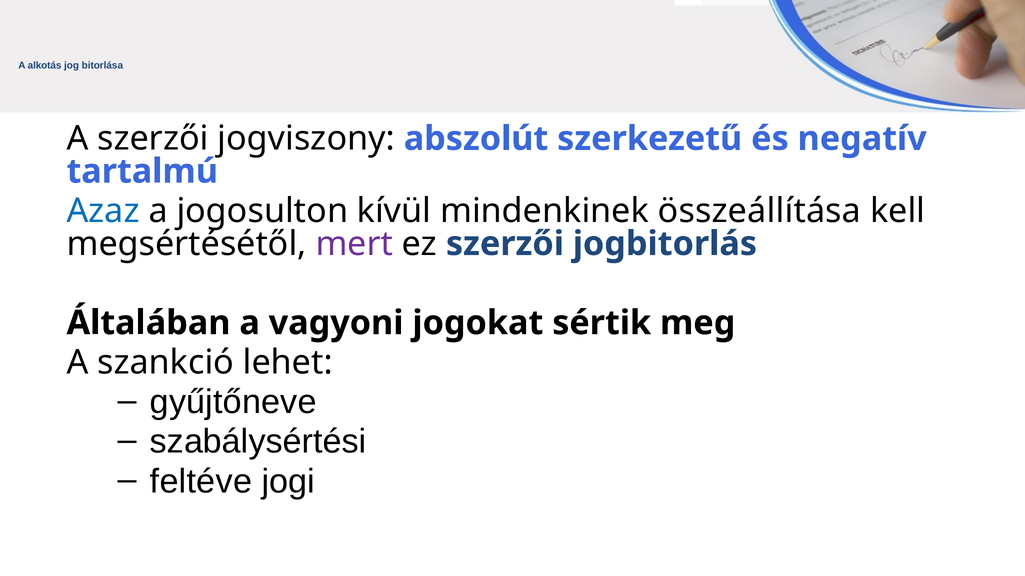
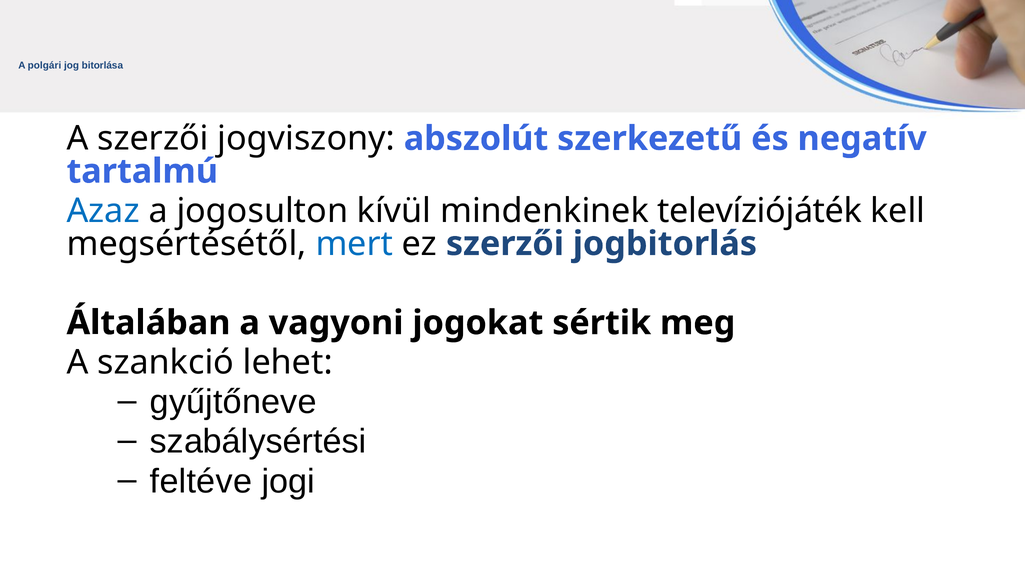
alkotás: alkotás -> polgári
összeállítása: összeállítása -> televíziójáték
mert colour: purple -> blue
